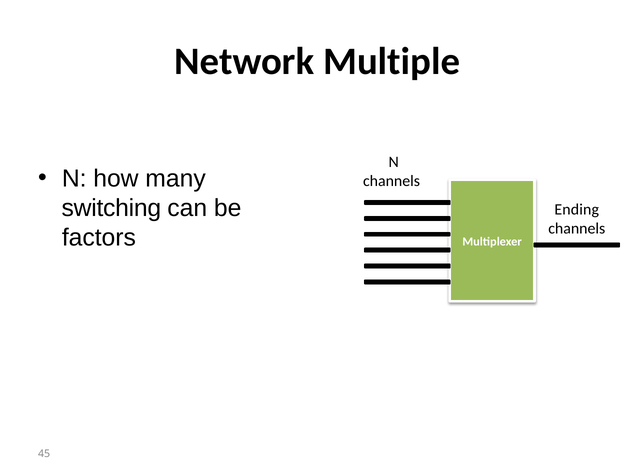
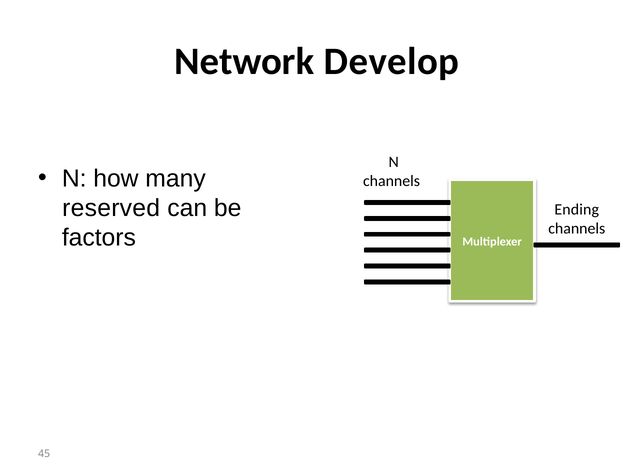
Multiple: Multiple -> Develop
switching: switching -> reserved
